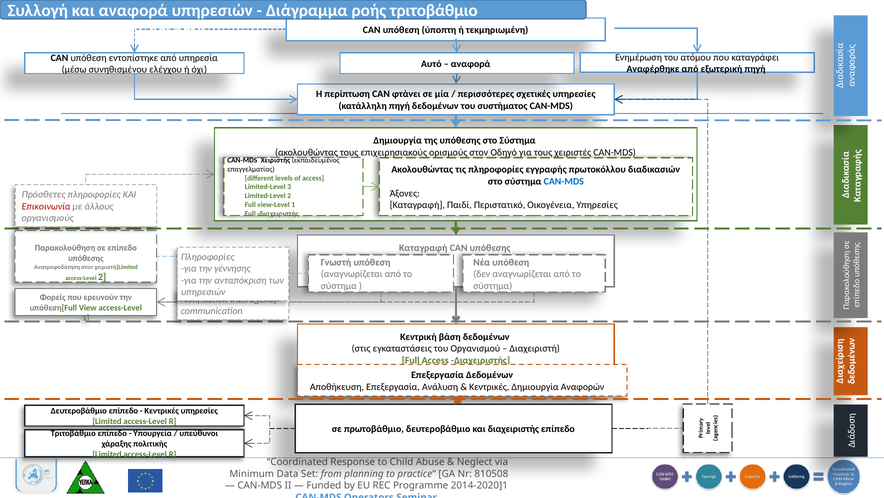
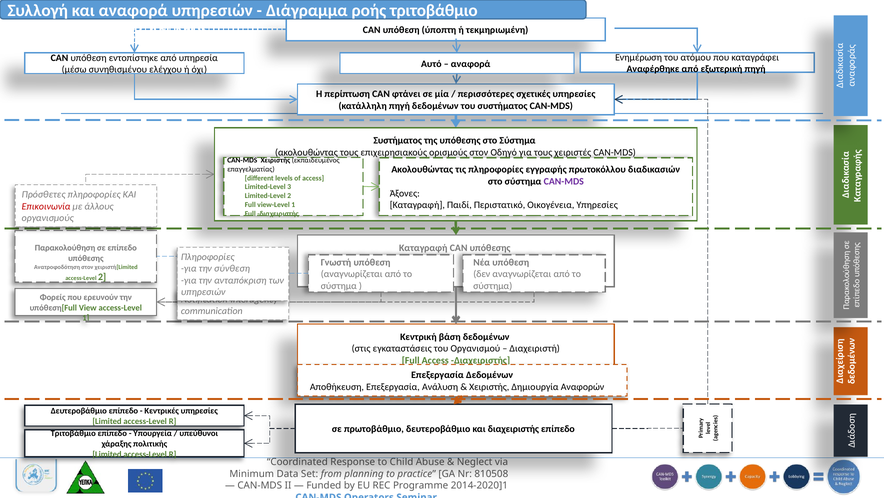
Δημιουργία at (398, 140): Δημιουργία -> Συστήματος
CAN-MDS at (564, 181) colour: blue -> purple
γέννησης: γέννησης -> σύνθεση
Κεντρικές at (489, 386): Κεντρικές -> Χειριστής
